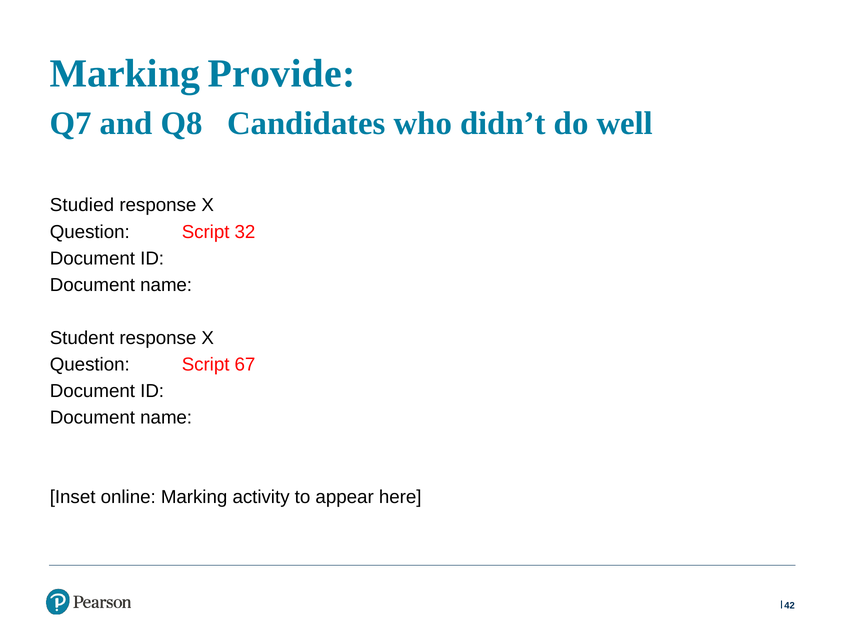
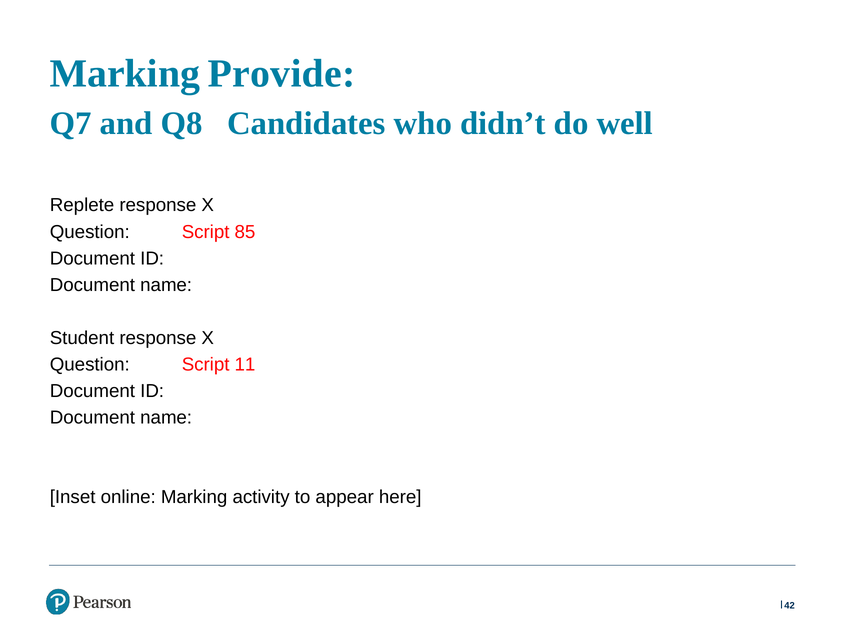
Studied: Studied -> Replete
32: 32 -> 85
67: 67 -> 11
